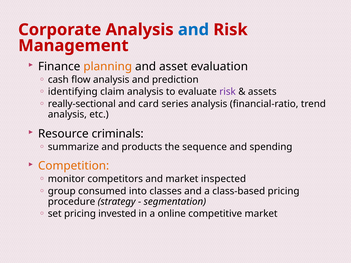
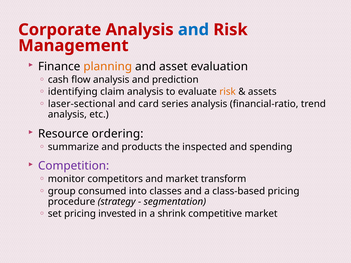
risk at (228, 92) colour: purple -> orange
really-sectional: really-sectional -> laser-sectional
criminals: criminals -> ordering
sequence: sequence -> inspected
Competition colour: orange -> purple
inspected: inspected -> transform
online: online -> shrink
